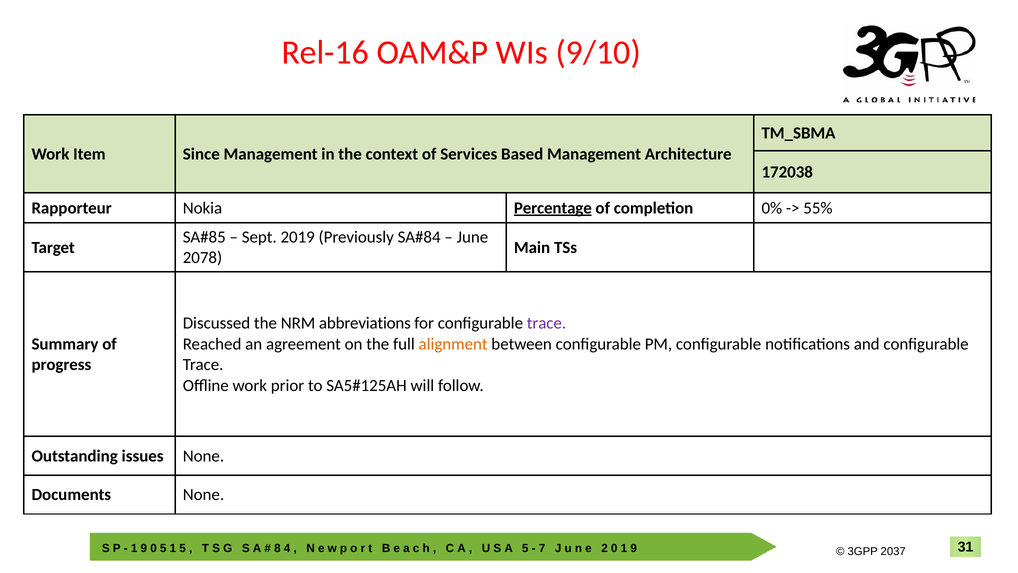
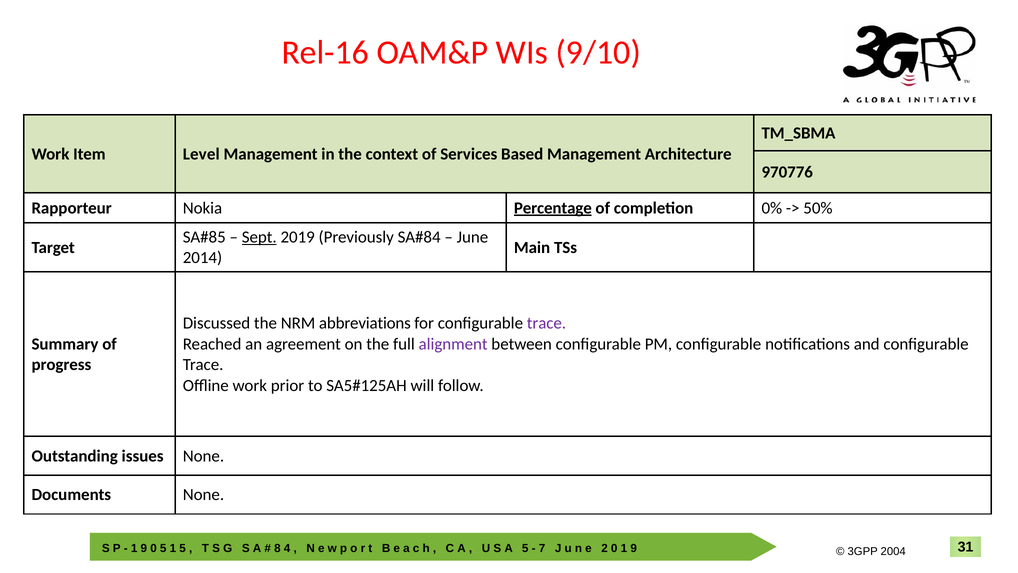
Since: Since -> Level
172038: 172038 -> 970776
55%: 55% -> 50%
Sept underline: none -> present
2078: 2078 -> 2014
alignment colour: orange -> purple
2037: 2037 -> 2004
